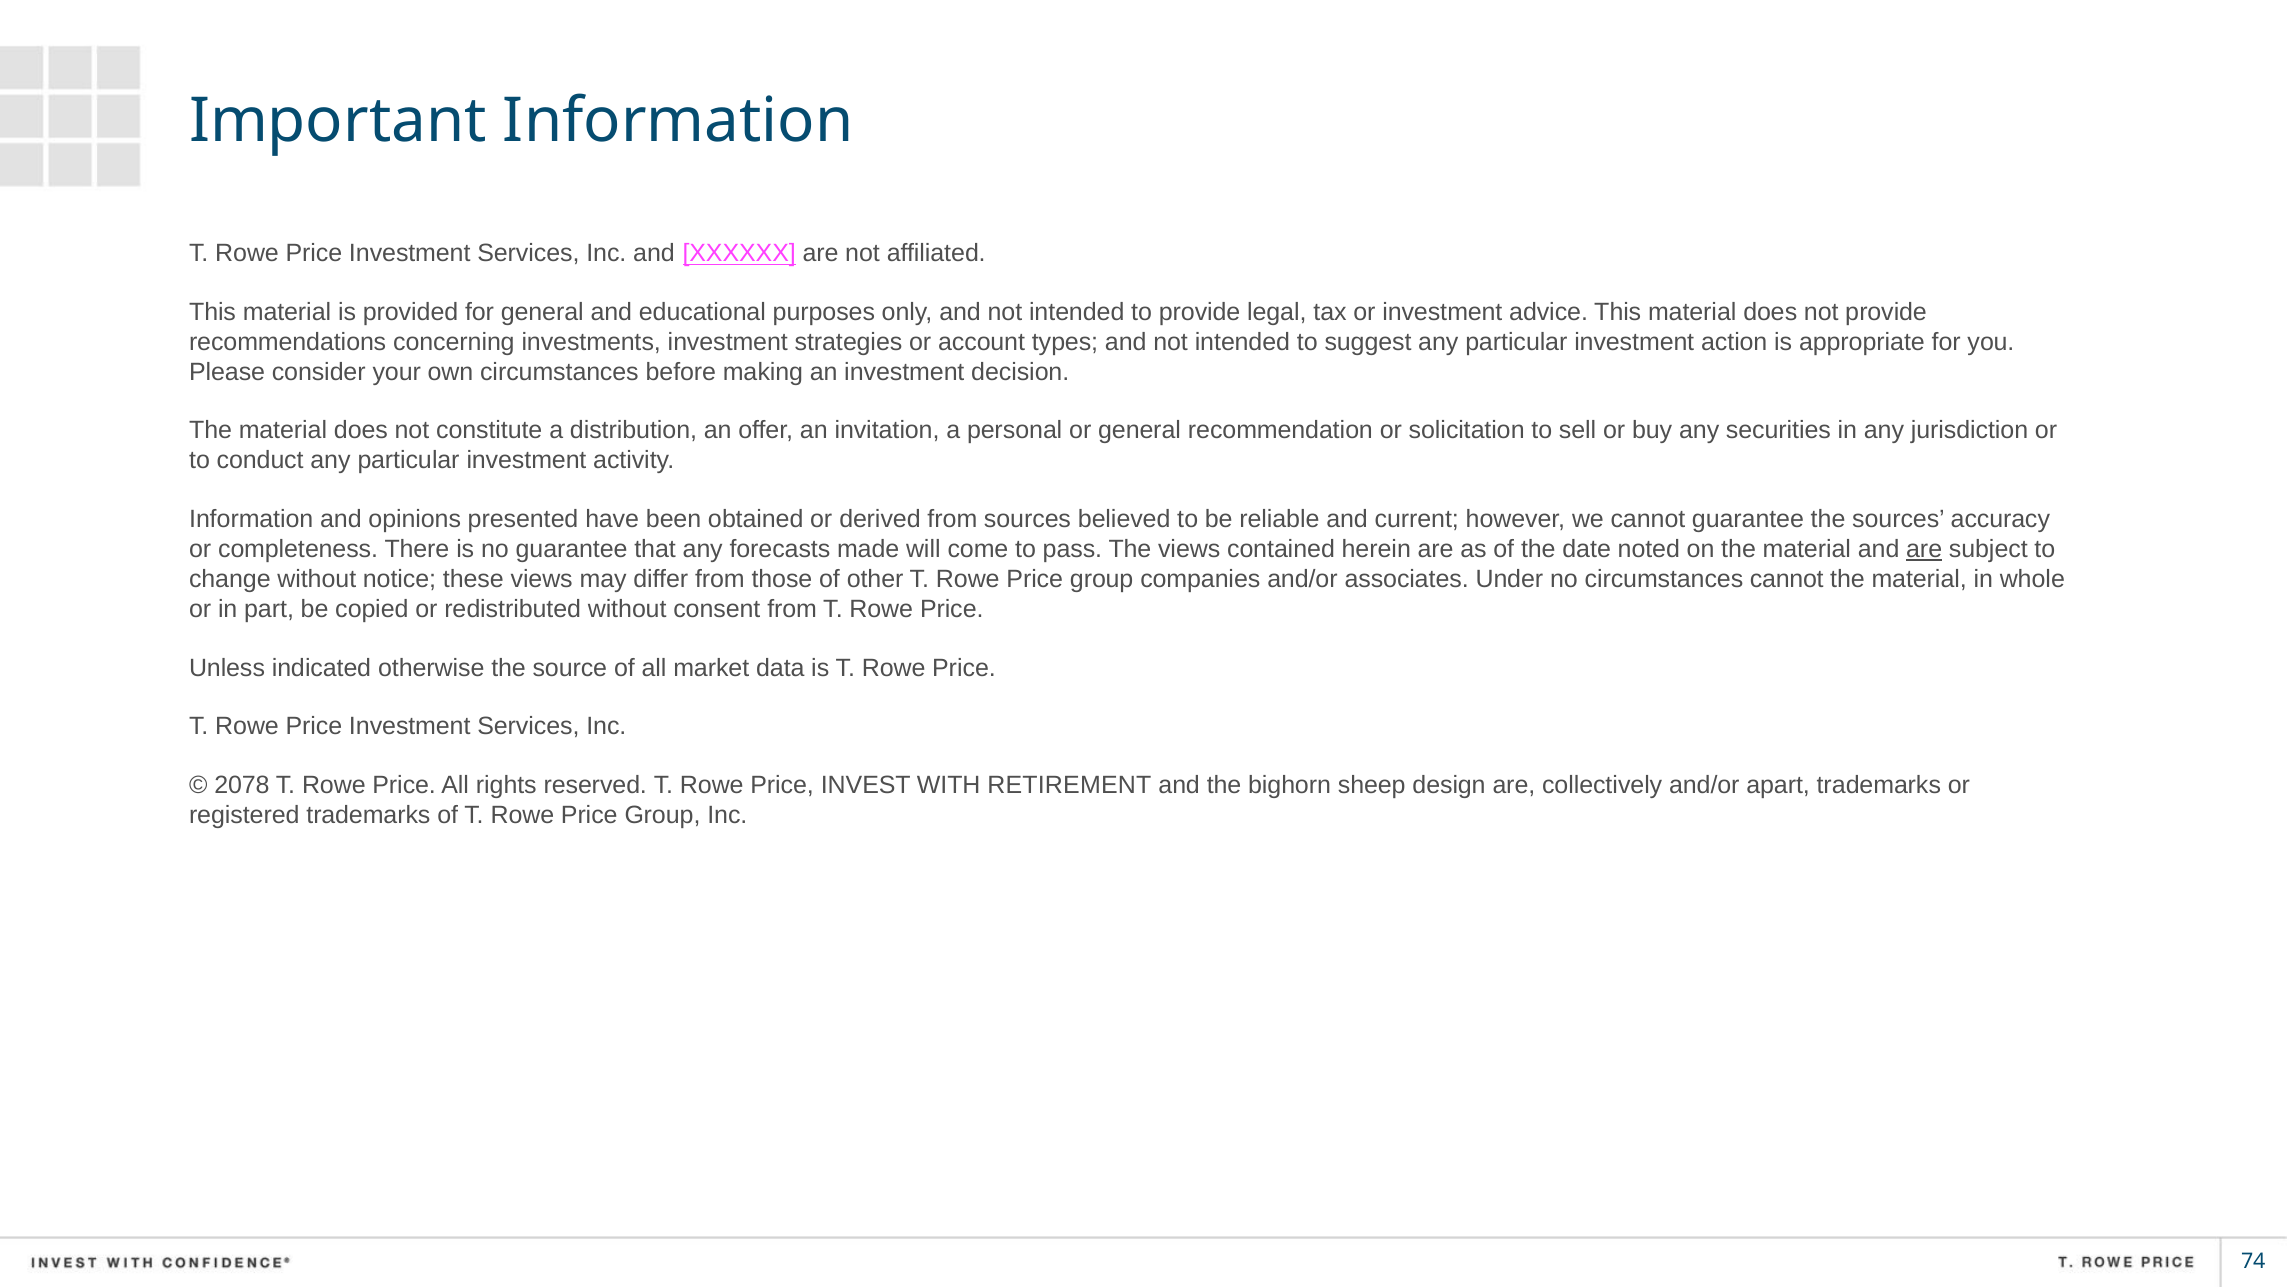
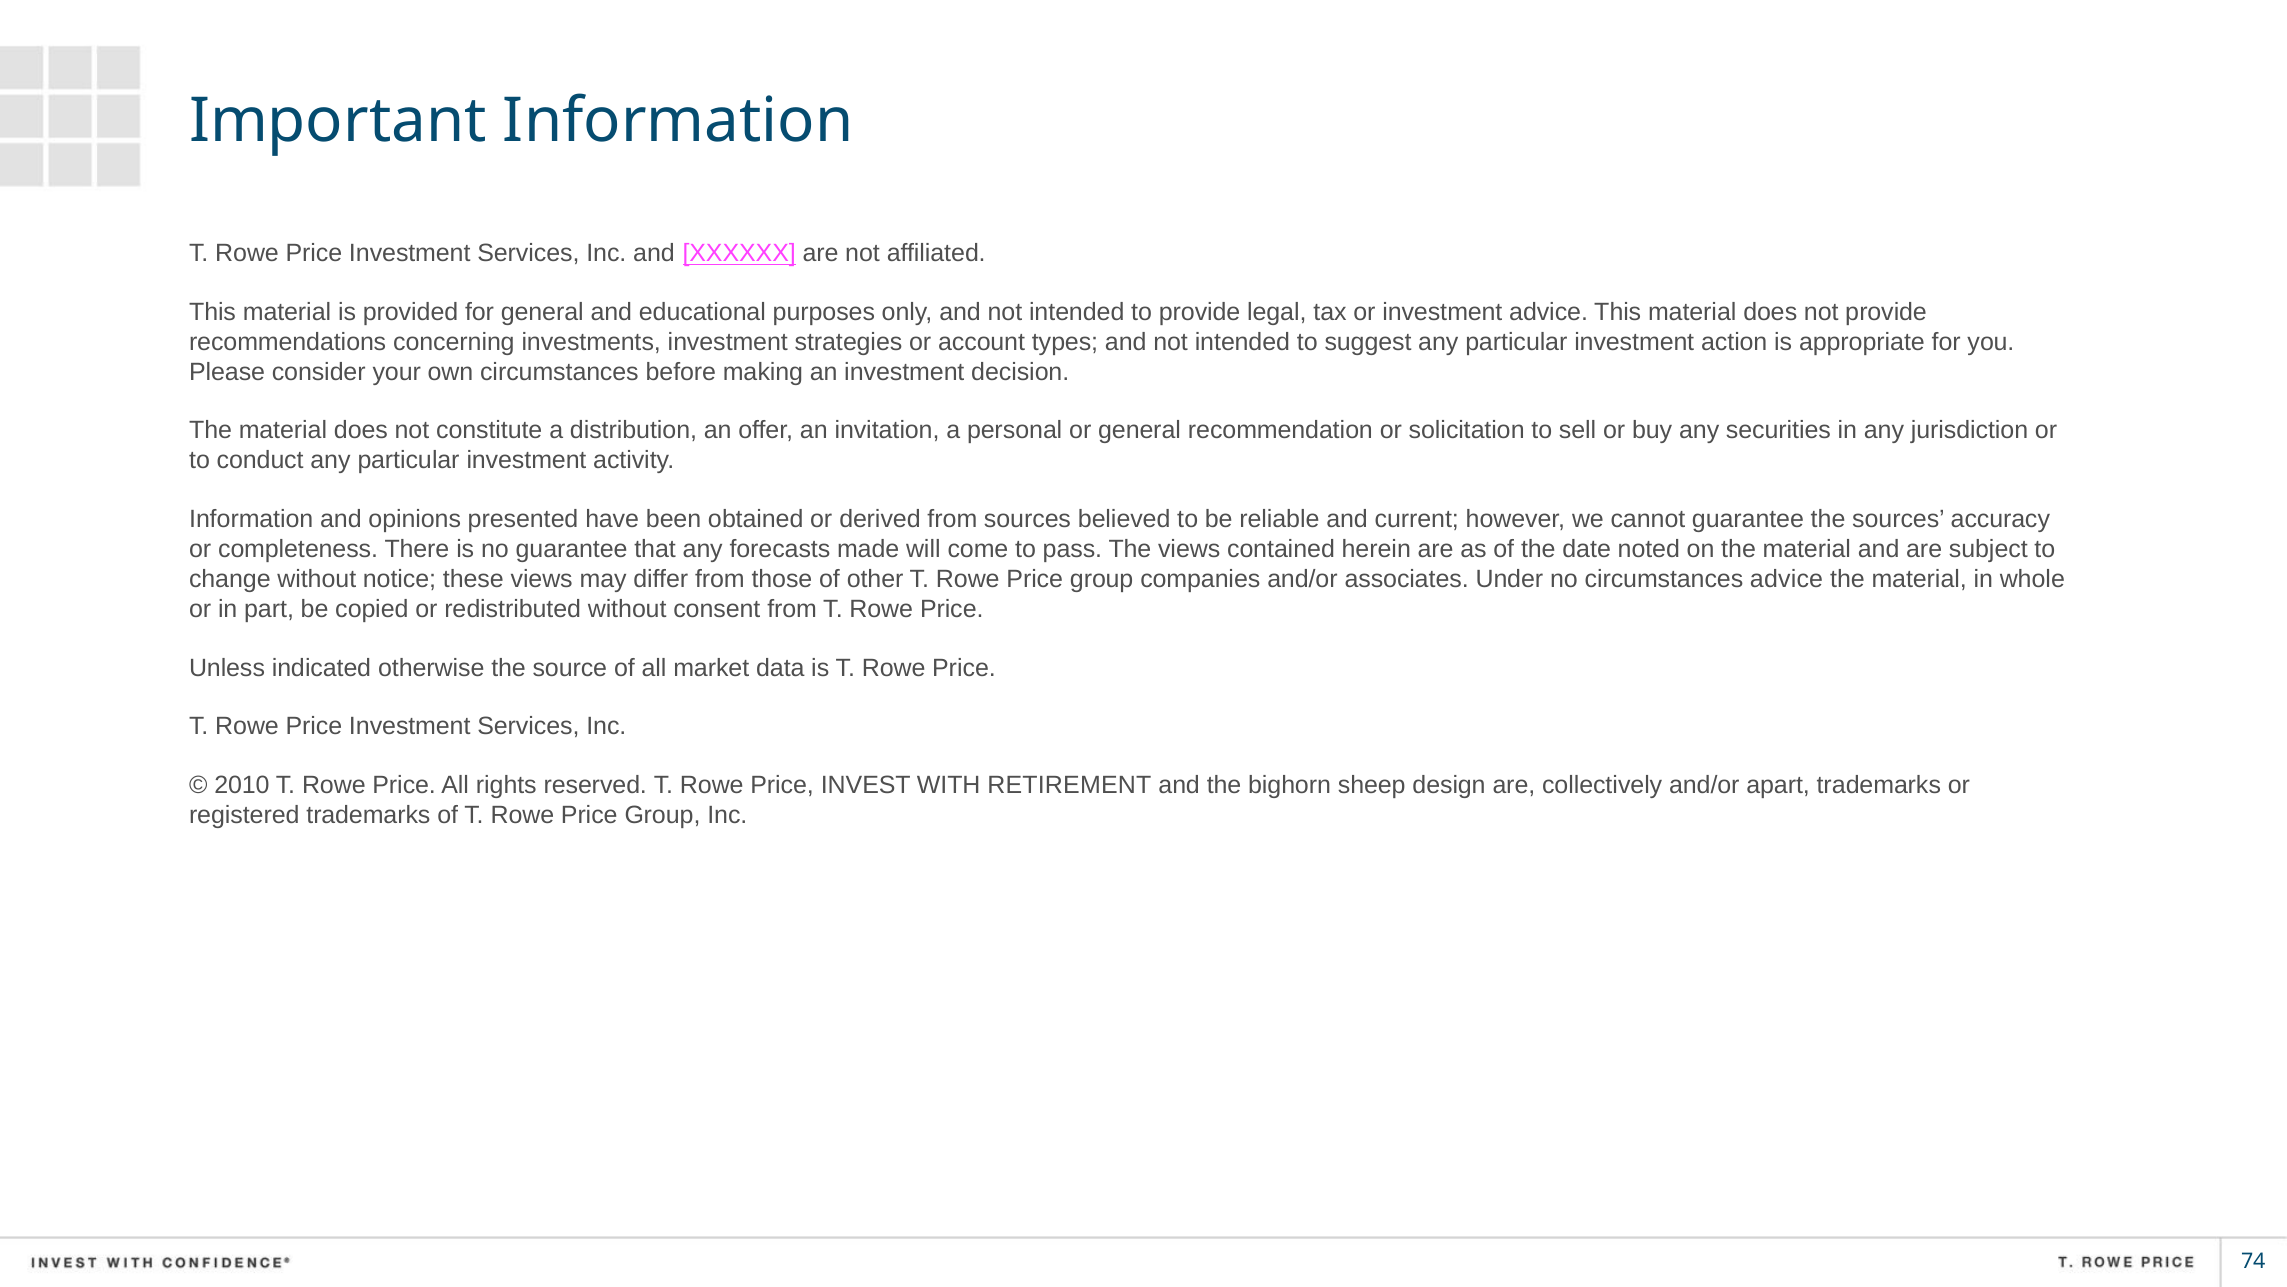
are at (1924, 549) underline: present -> none
circumstances cannot: cannot -> advice
2078: 2078 -> 2010
